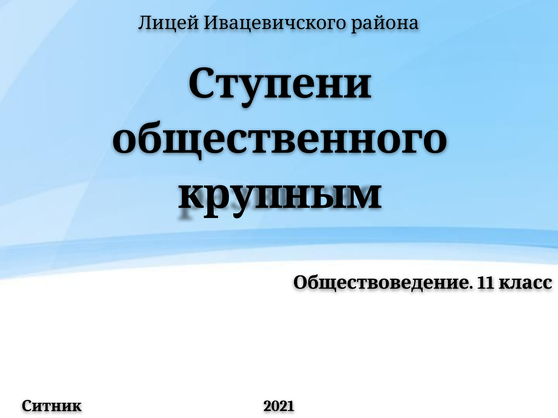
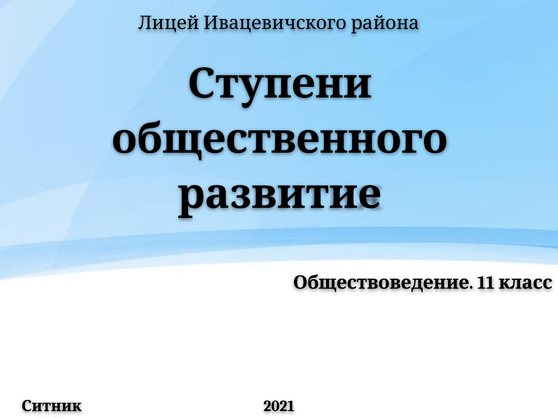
крупным: крупным -> развитие
